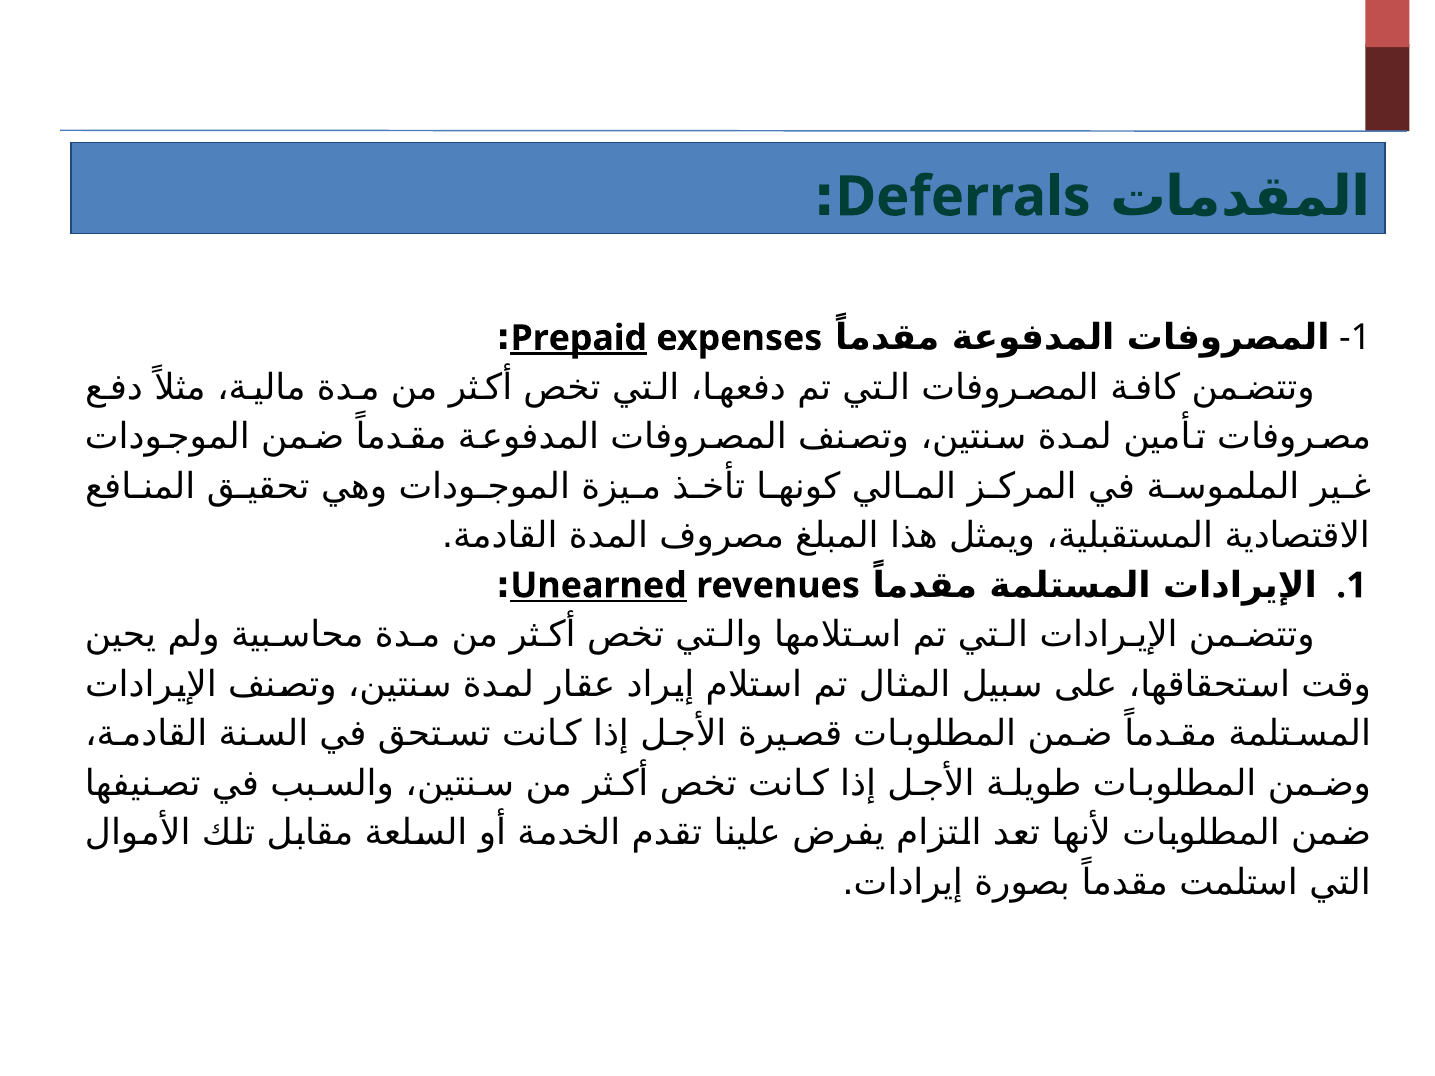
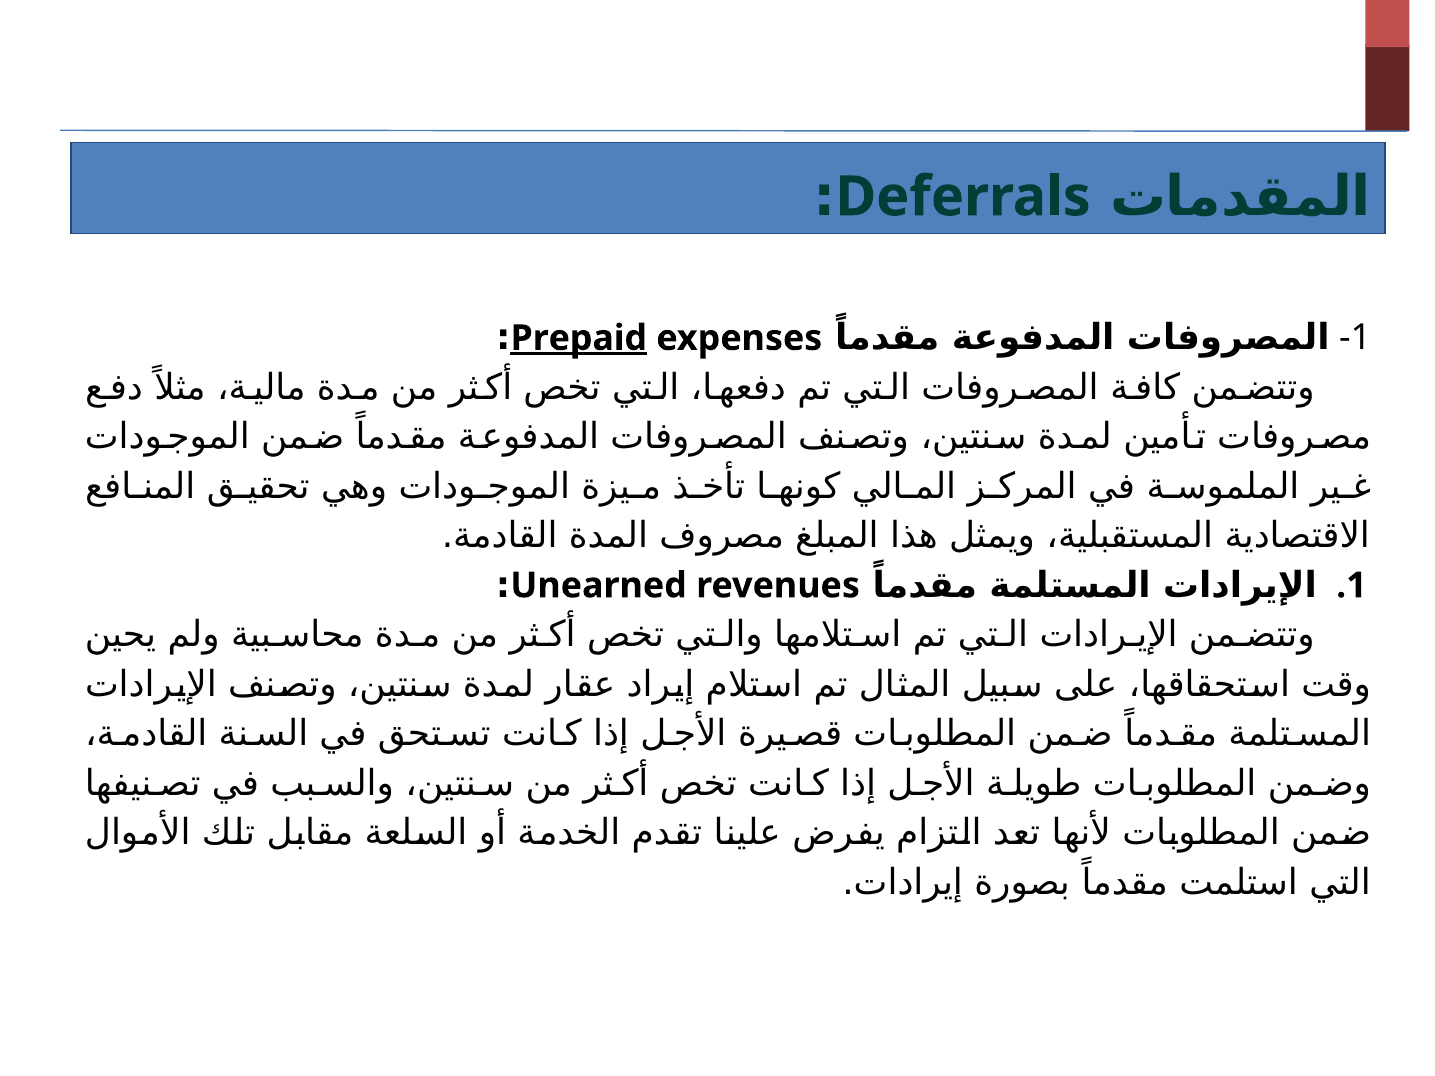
Unearned underline: present -> none
